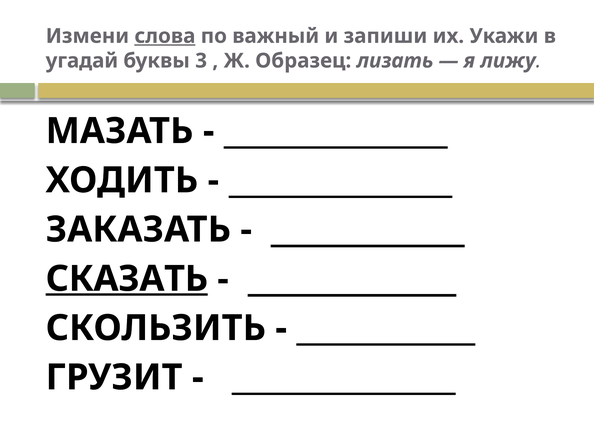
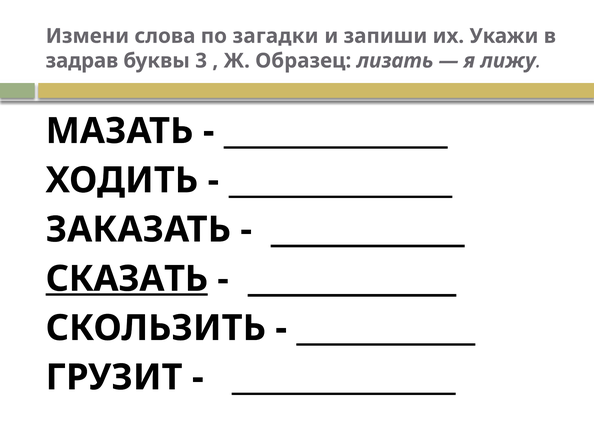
слова underline: present -> none
важный: важный -> загадки
угадай: угадай -> задрав
